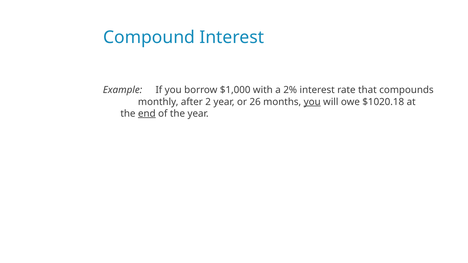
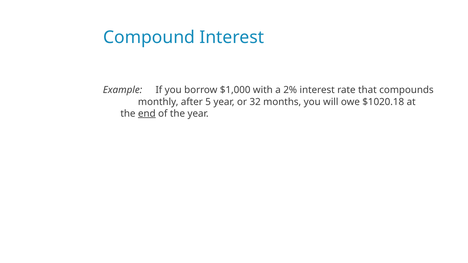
2: 2 -> 5
26: 26 -> 32
you at (312, 102) underline: present -> none
